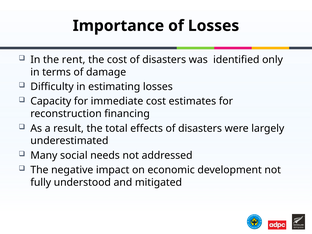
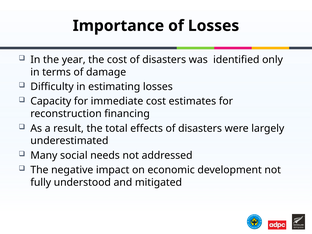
rent: rent -> year
